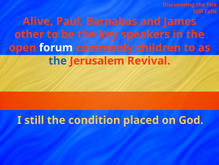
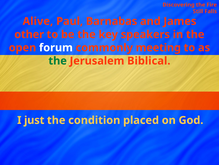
children: children -> meeting
the at (58, 61) colour: blue -> green
Revival: Revival -> Biblical
I still: still -> just
